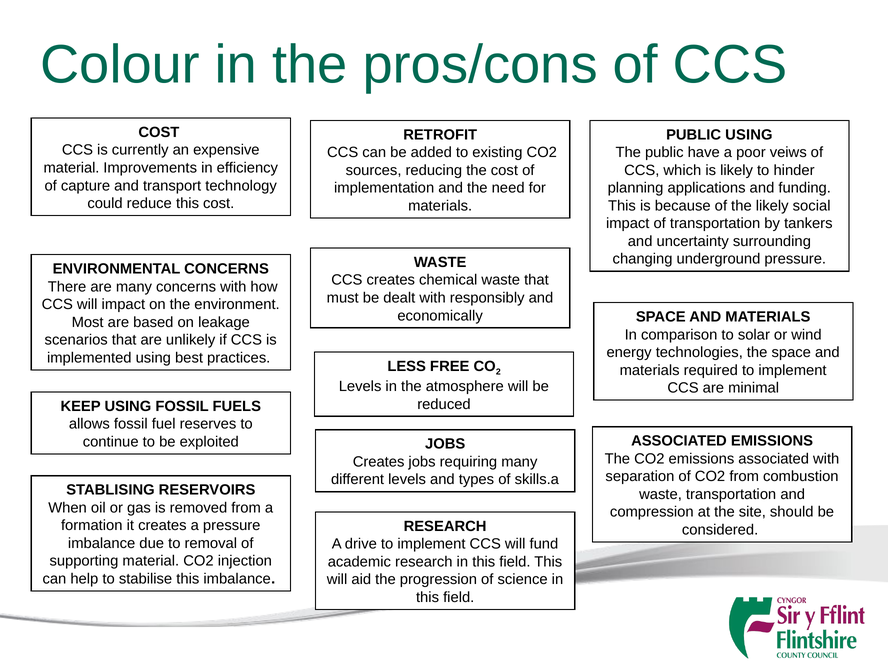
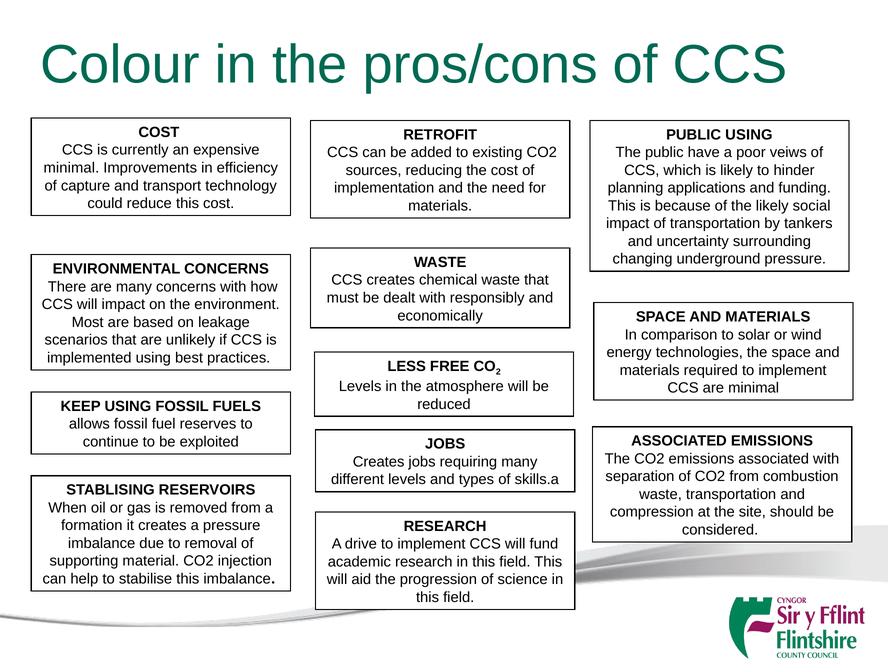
material at (71, 168): material -> minimal
